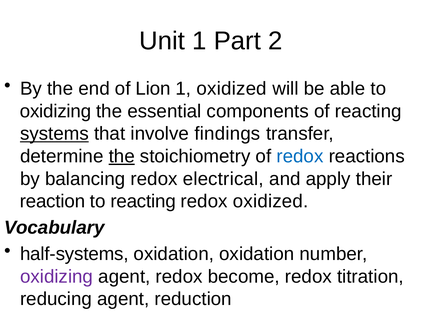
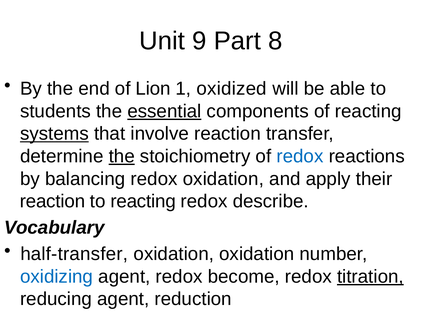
Unit 1: 1 -> 9
2: 2 -> 8
oxidizing at (56, 111): oxidizing -> students
essential underline: none -> present
involve findings: findings -> reaction
redox electrical: electrical -> oxidation
redox oxidized: oxidized -> describe
half-systems: half-systems -> half-transfer
oxidizing at (57, 276) colour: purple -> blue
titration underline: none -> present
